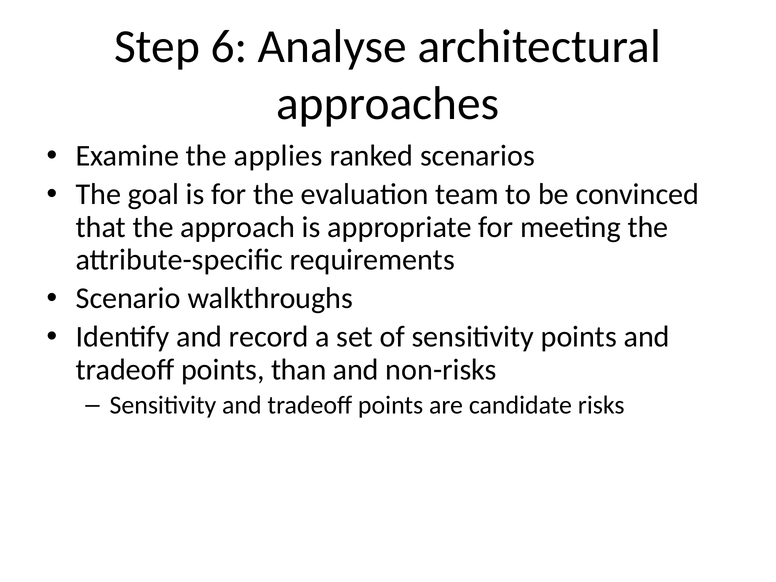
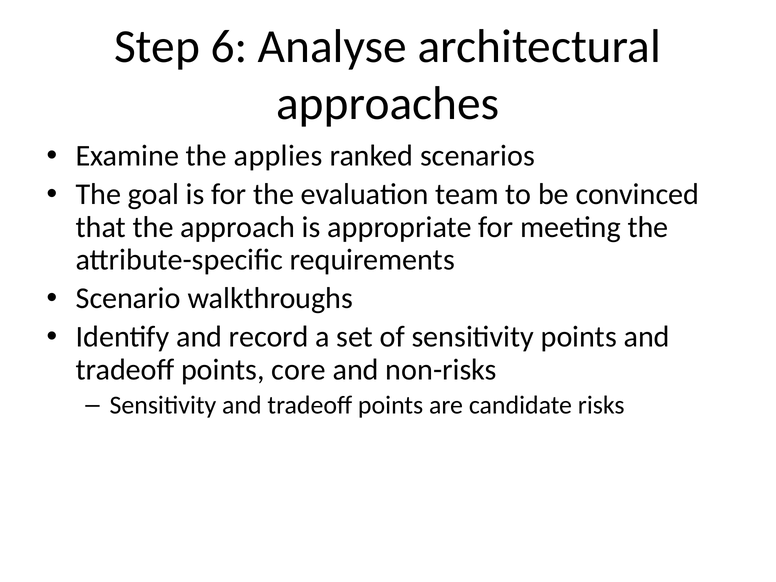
than: than -> core
